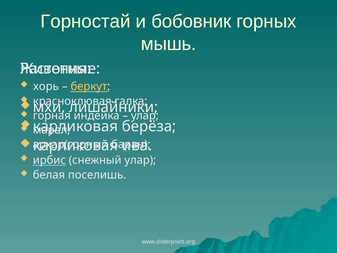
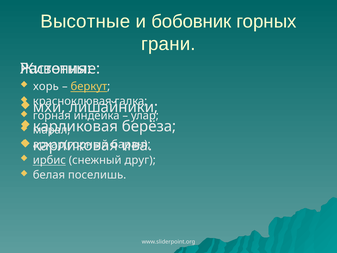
Горностай: Горностай -> Высотные
мышь: мышь -> грани
снежный улар: улар -> друг
